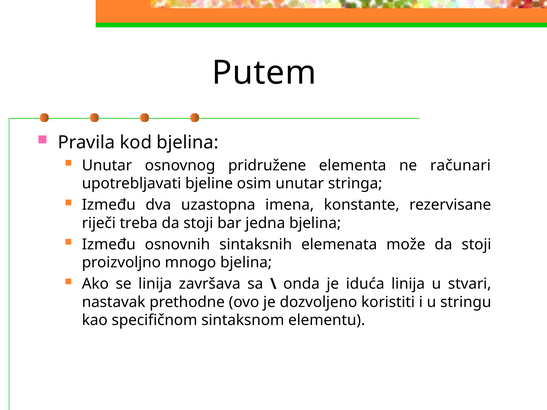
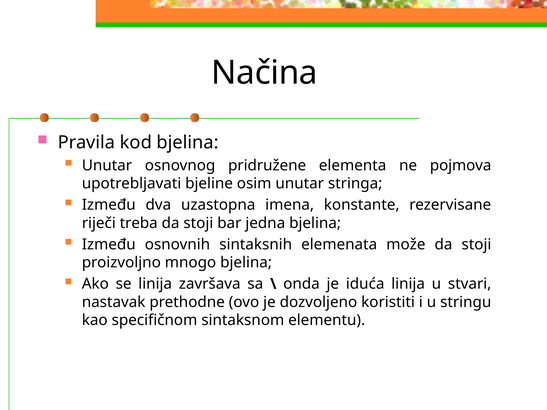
Putem: Putem -> Načina
računari: računari -> pojmova
